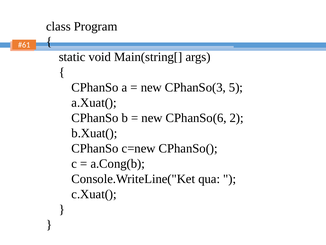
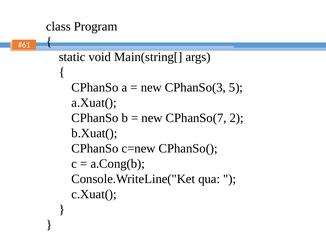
CPhanSo(6: CPhanSo(6 -> CPhanSo(7
